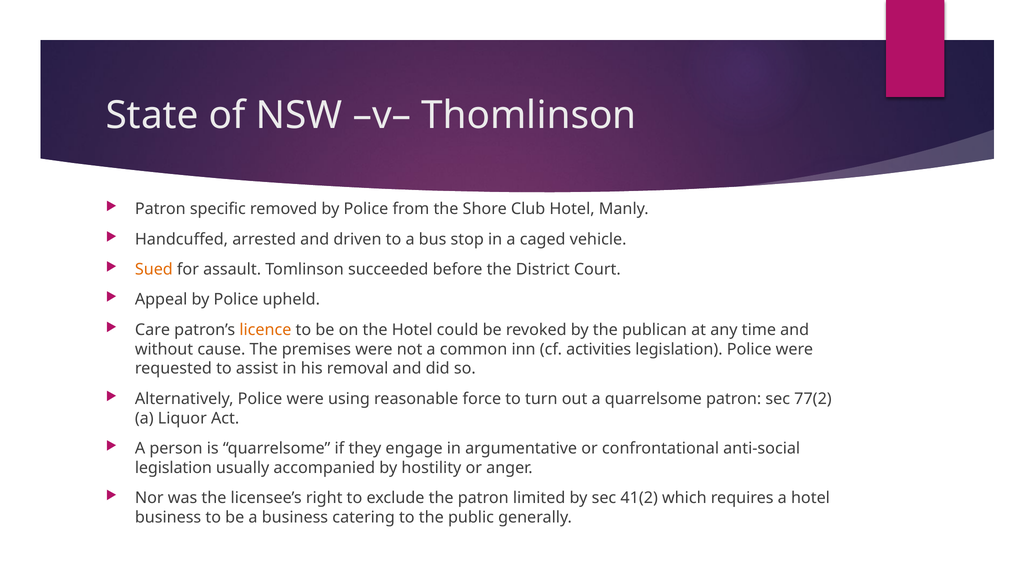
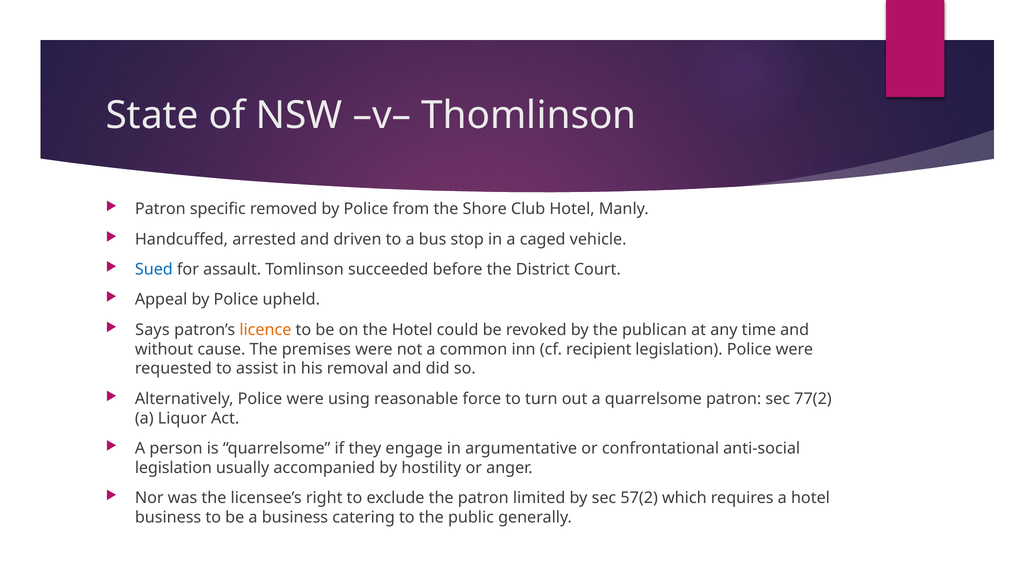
Sued colour: orange -> blue
Care: Care -> Says
activities: activities -> recipient
41(2: 41(2 -> 57(2
